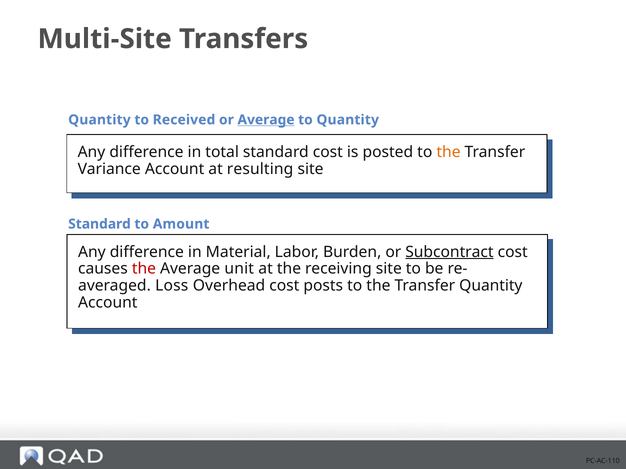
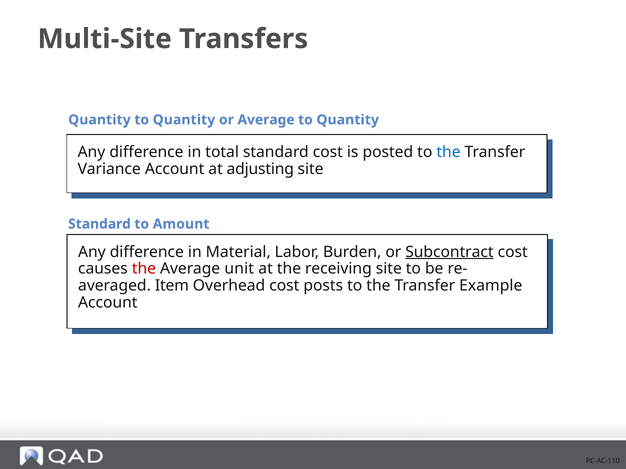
Received at (184, 120): Received -> Quantity
Average at (266, 120) underline: present -> none
the at (449, 152) colour: orange -> blue
resulting: resulting -> adjusting
Loss: Loss -> Item
Transfer Quantity: Quantity -> Example
